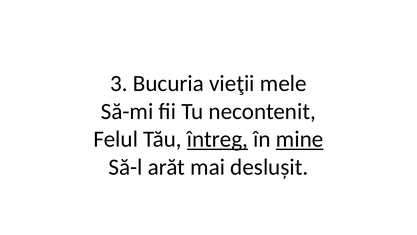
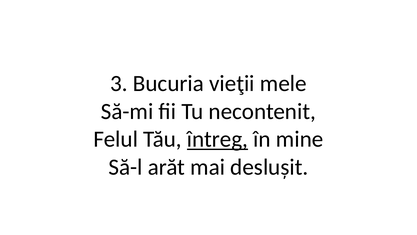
mine underline: present -> none
